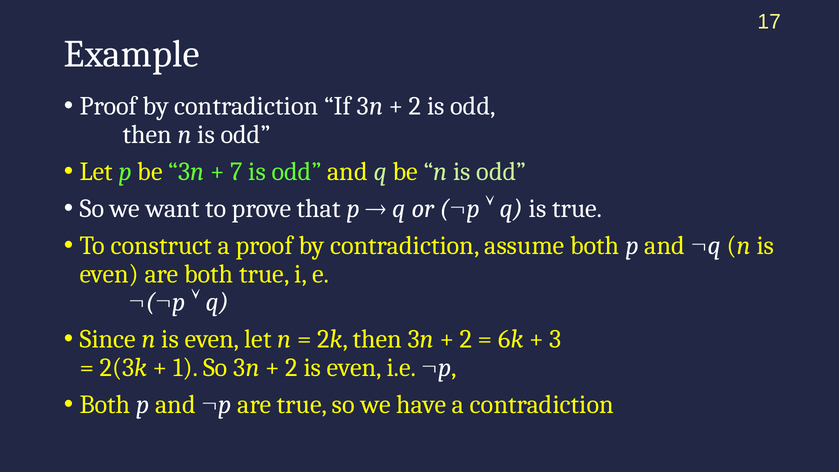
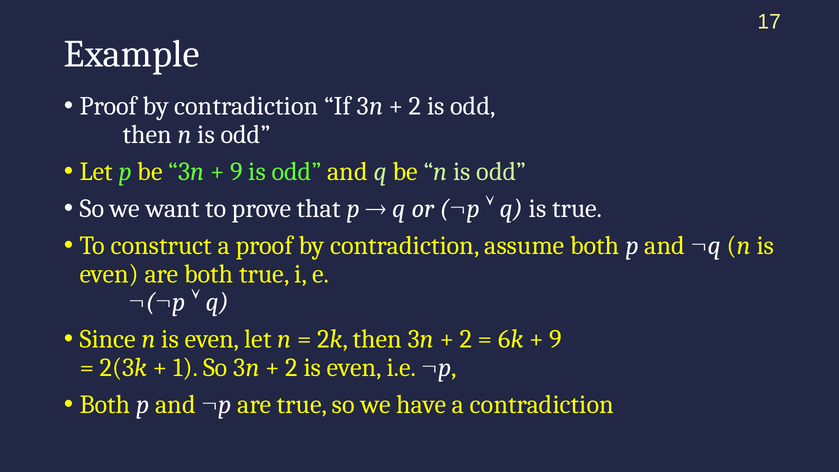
7 at (236, 171): 7 -> 9
3 at (555, 339): 3 -> 9
